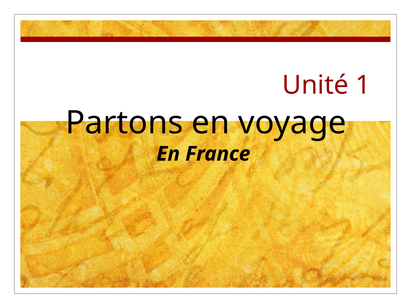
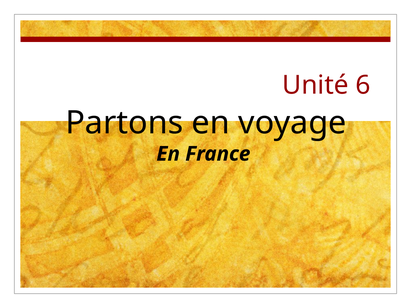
1: 1 -> 6
